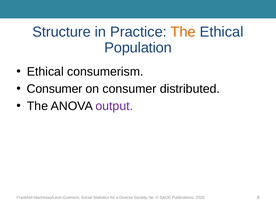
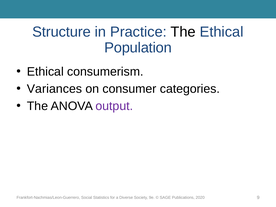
The at (183, 32) colour: orange -> black
Consumer at (55, 89): Consumer -> Variances
distributed: distributed -> categories
